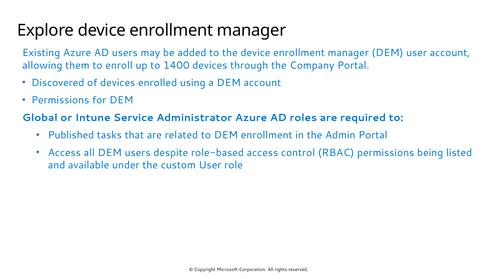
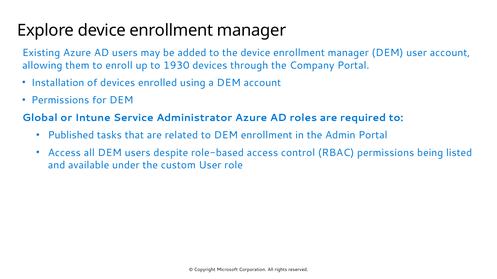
1400: 1400 -> 1930
Discovered: Discovered -> Installation
